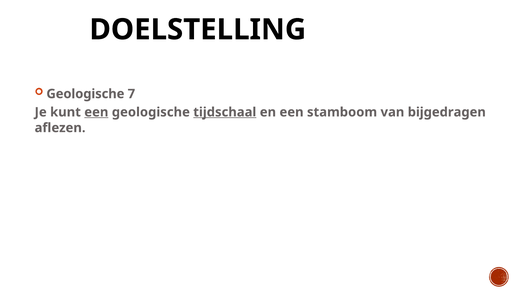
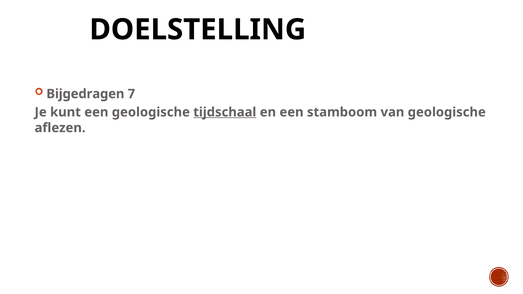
Geologische at (85, 94): Geologische -> Bijgedragen
een at (96, 112) underline: present -> none
van bijgedragen: bijgedragen -> geologische
